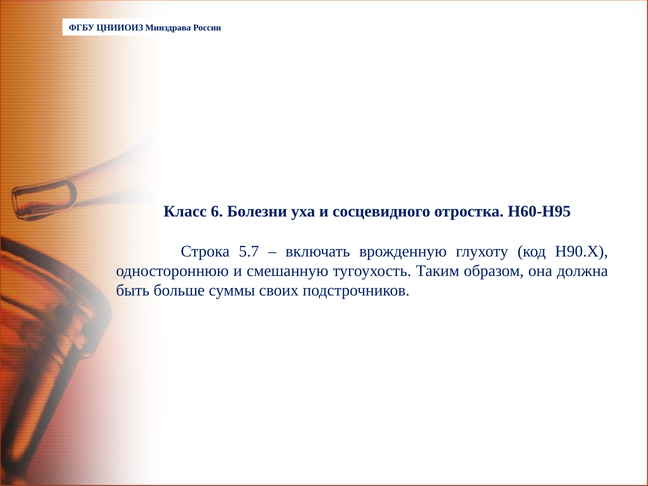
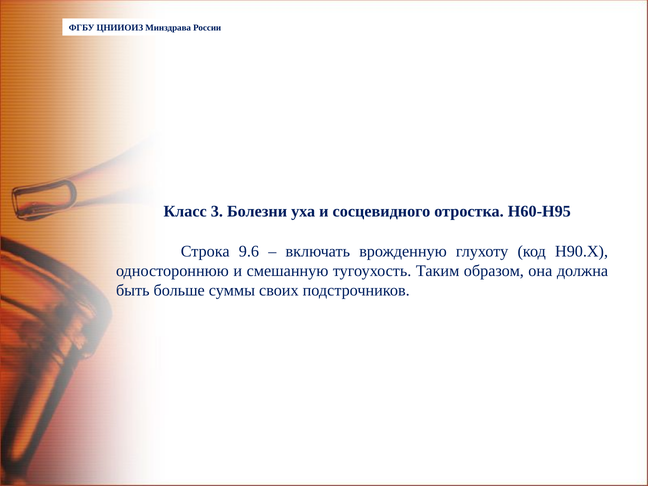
6: 6 -> 3
5.7: 5.7 -> 9.6
